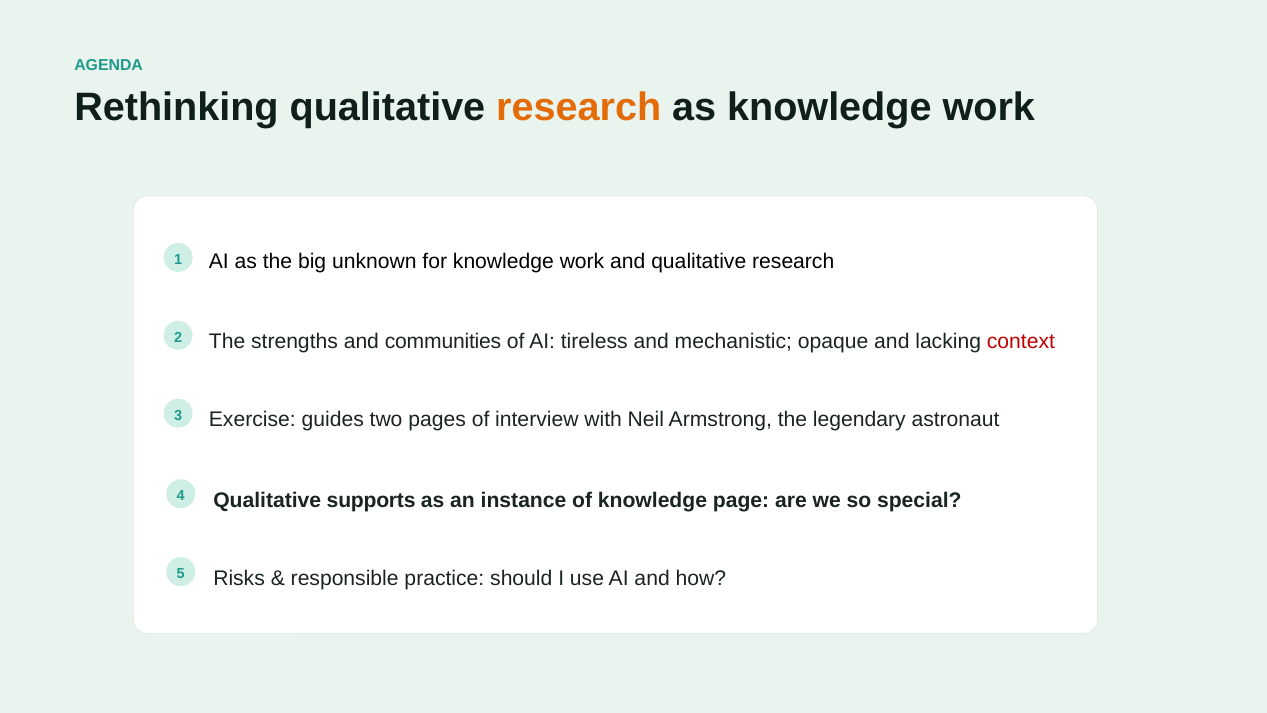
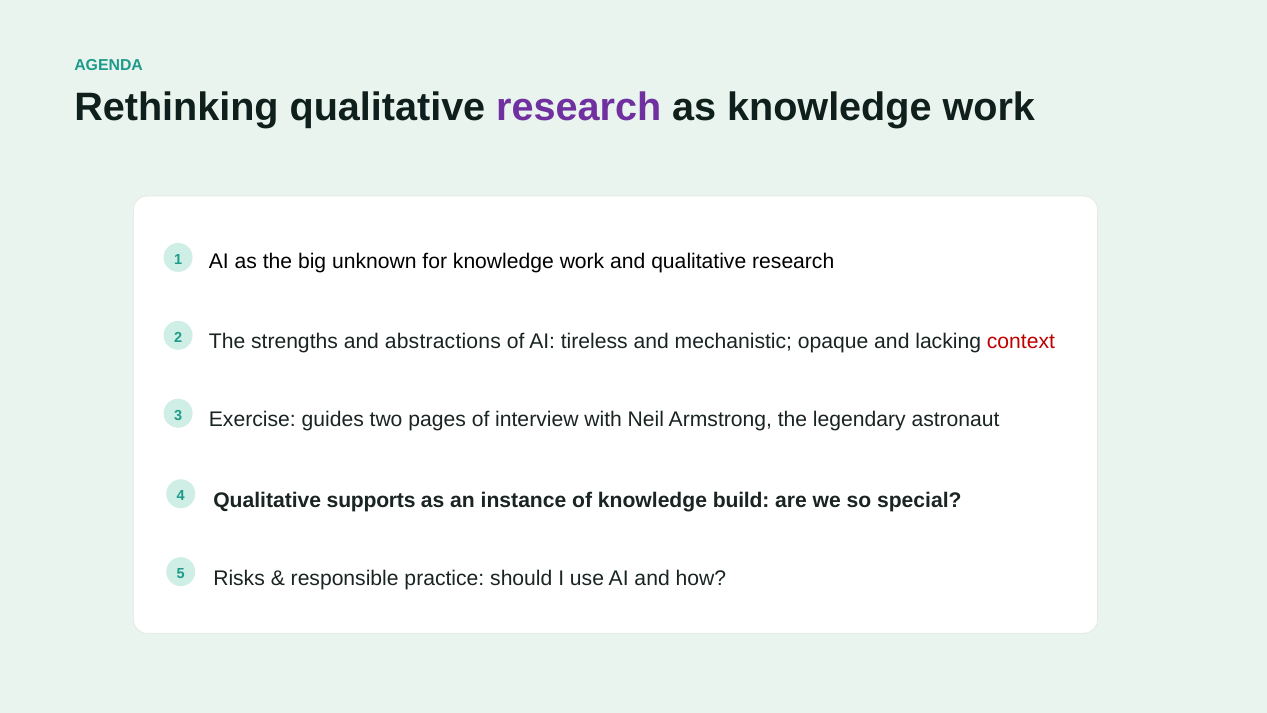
research at (579, 107) colour: orange -> purple
communities: communities -> abstractions
page: page -> build
